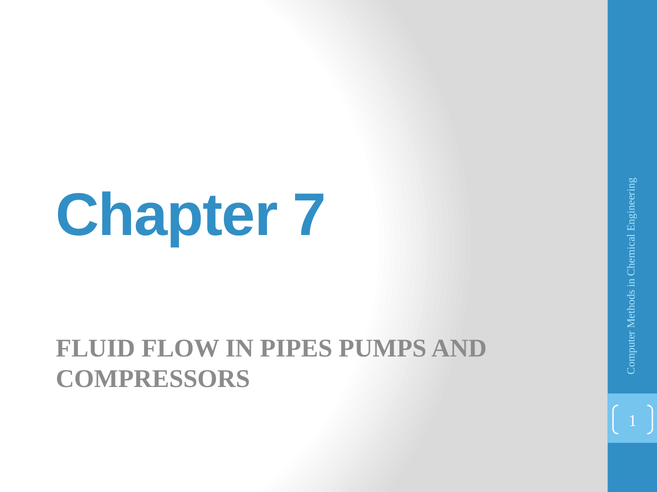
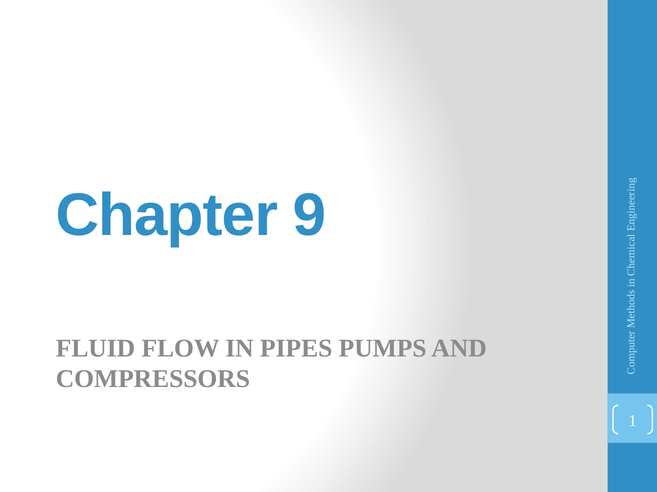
7: 7 -> 9
